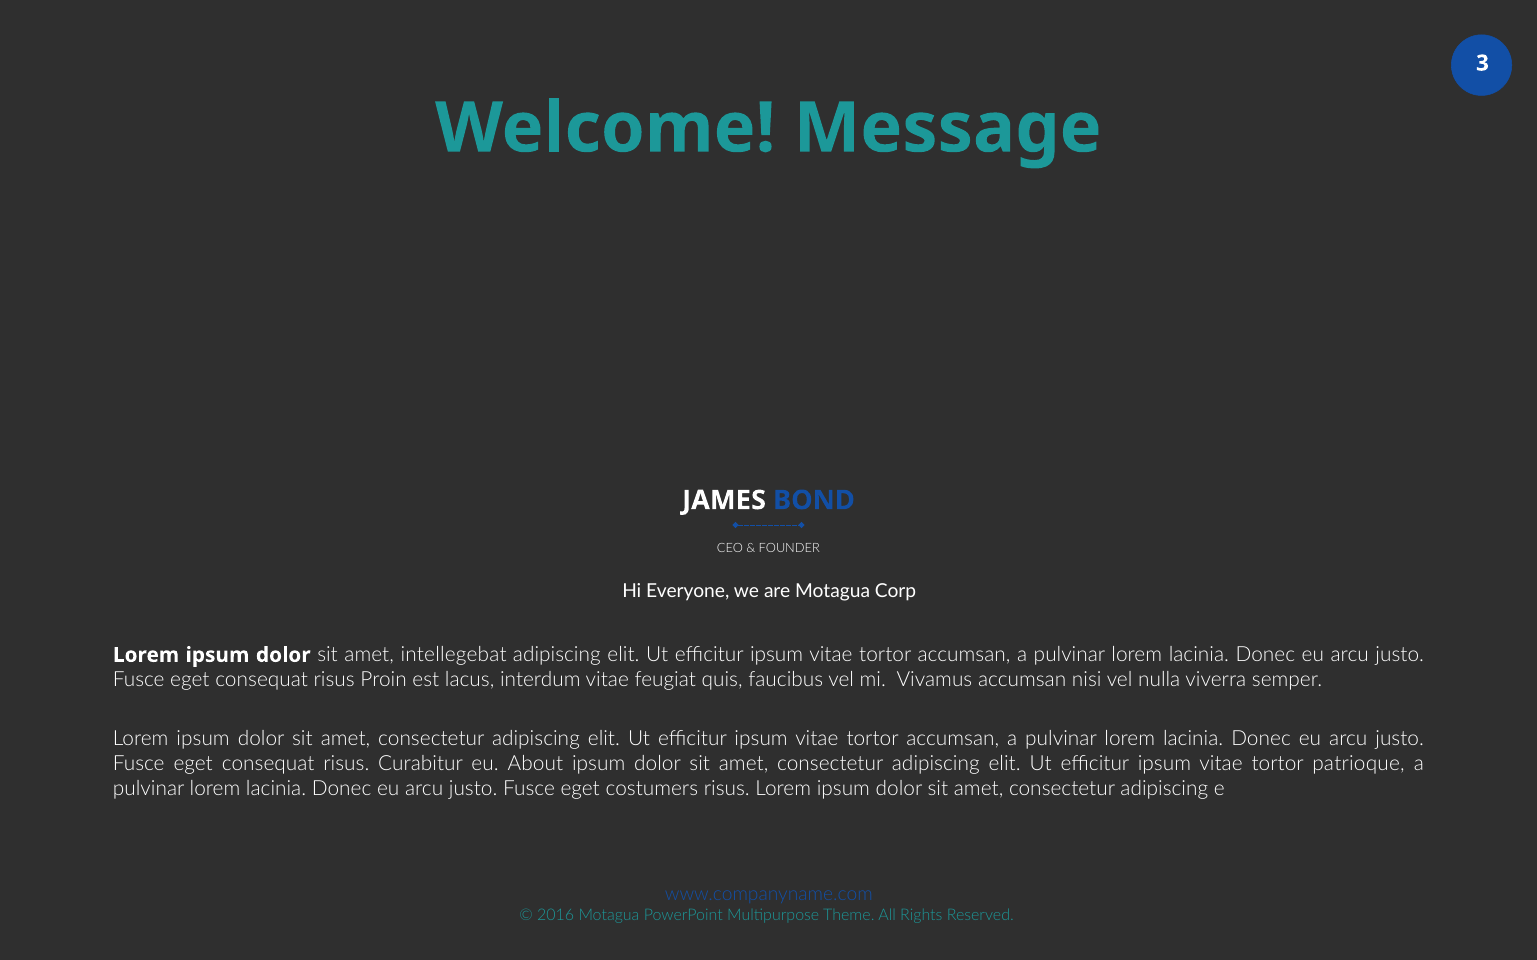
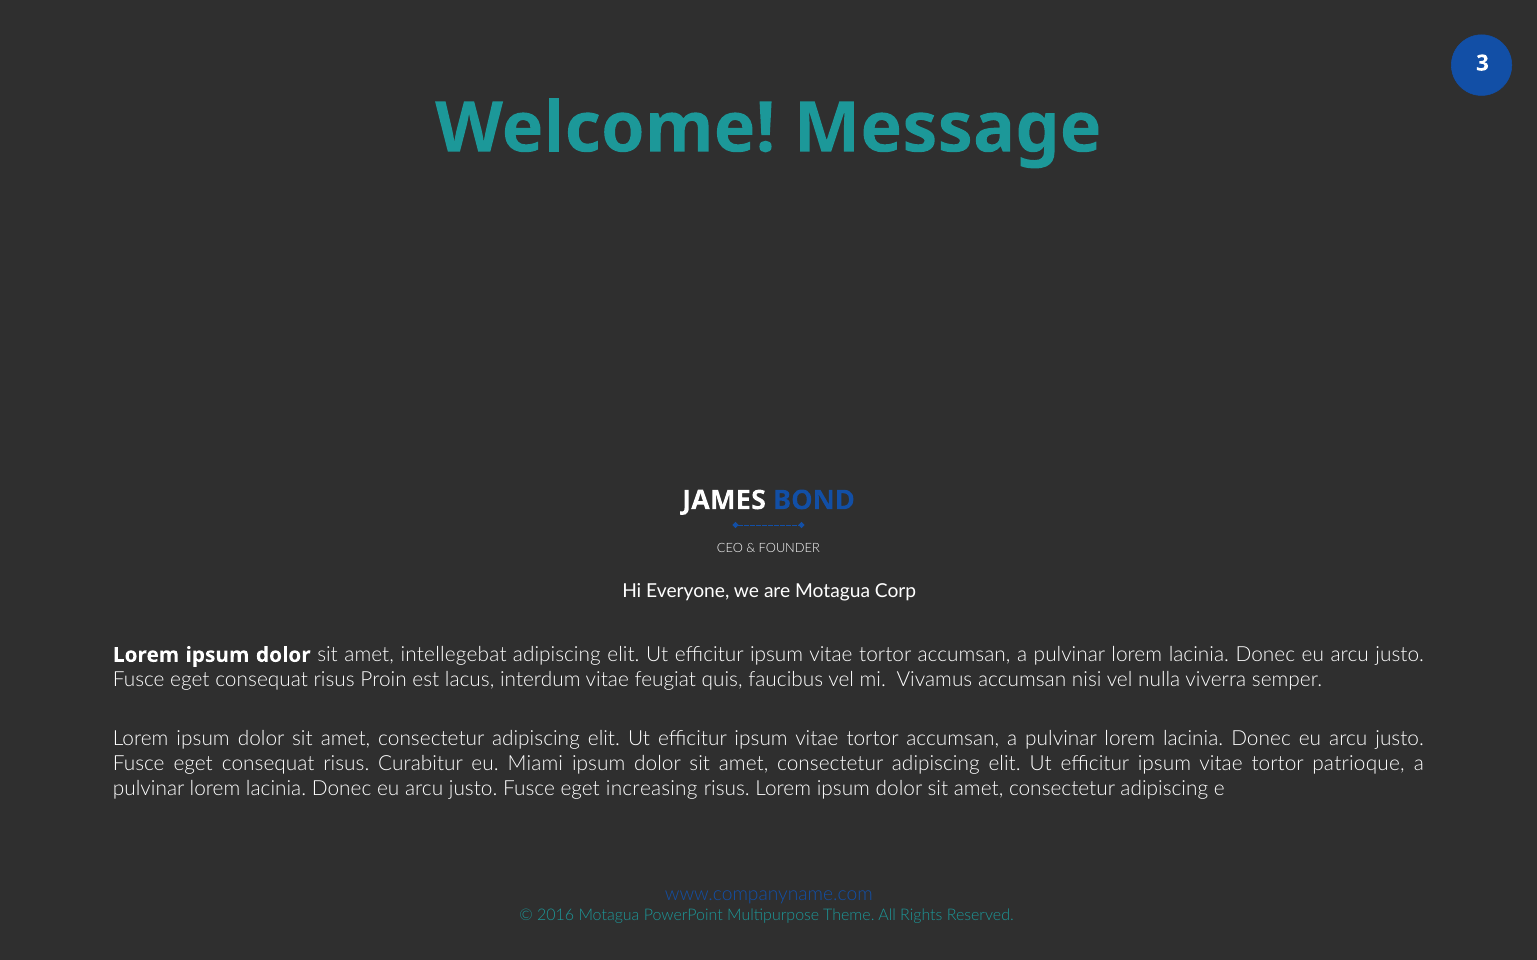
About: About -> Miami
costumers: costumers -> increasing
